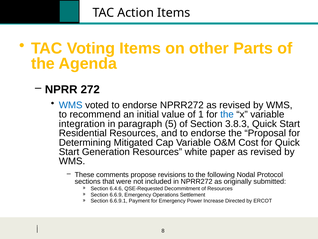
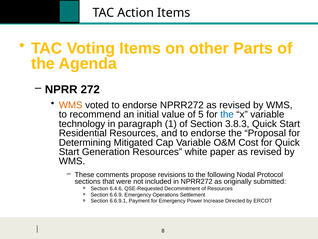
WMS at (71, 105) colour: blue -> orange
1: 1 -> 5
integration: integration -> technology
5: 5 -> 1
